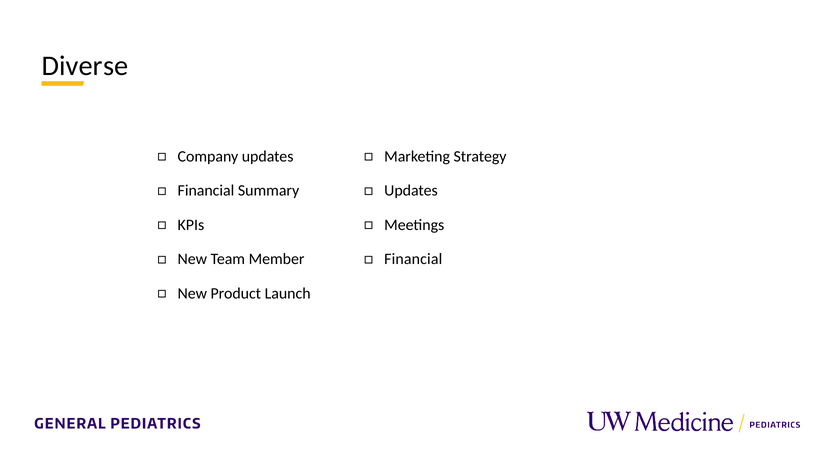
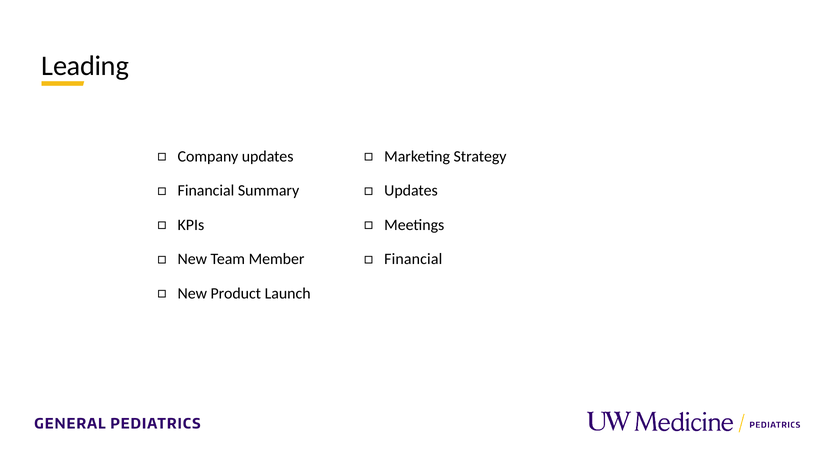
Diverse: Diverse -> Leading
